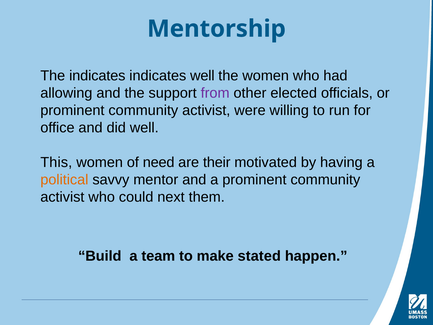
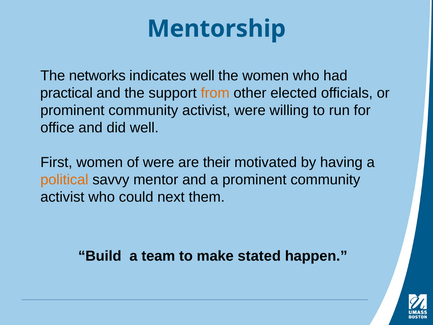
The indicates: indicates -> networks
allowing: allowing -> practical
from colour: purple -> orange
This: This -> First
of need: need -> were
